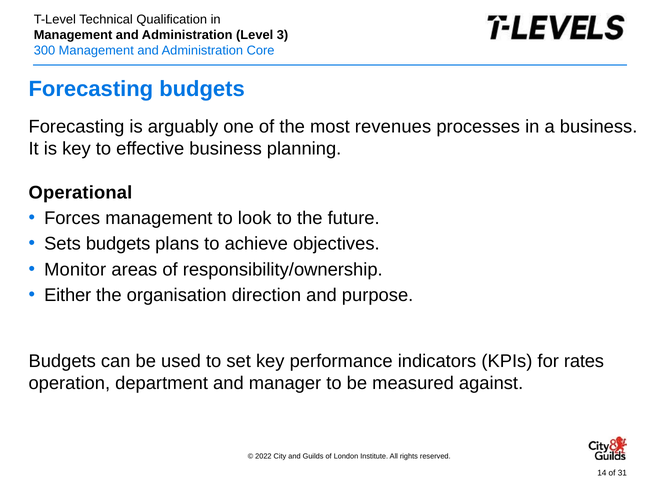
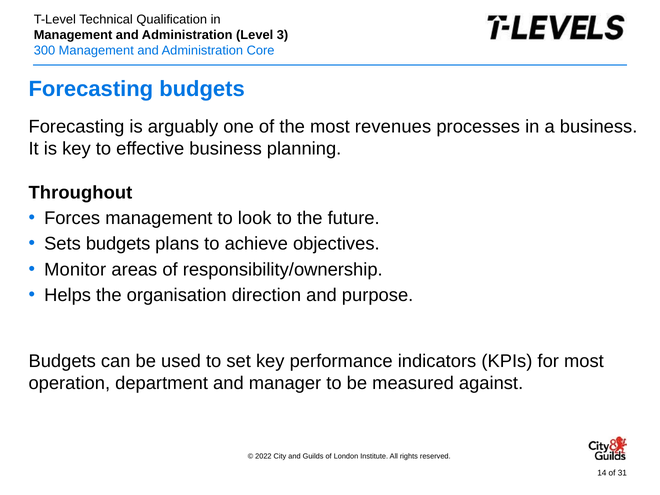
Operational: Operational -> Throughout
Either: Either -> Helps
for rates: rates -> most
